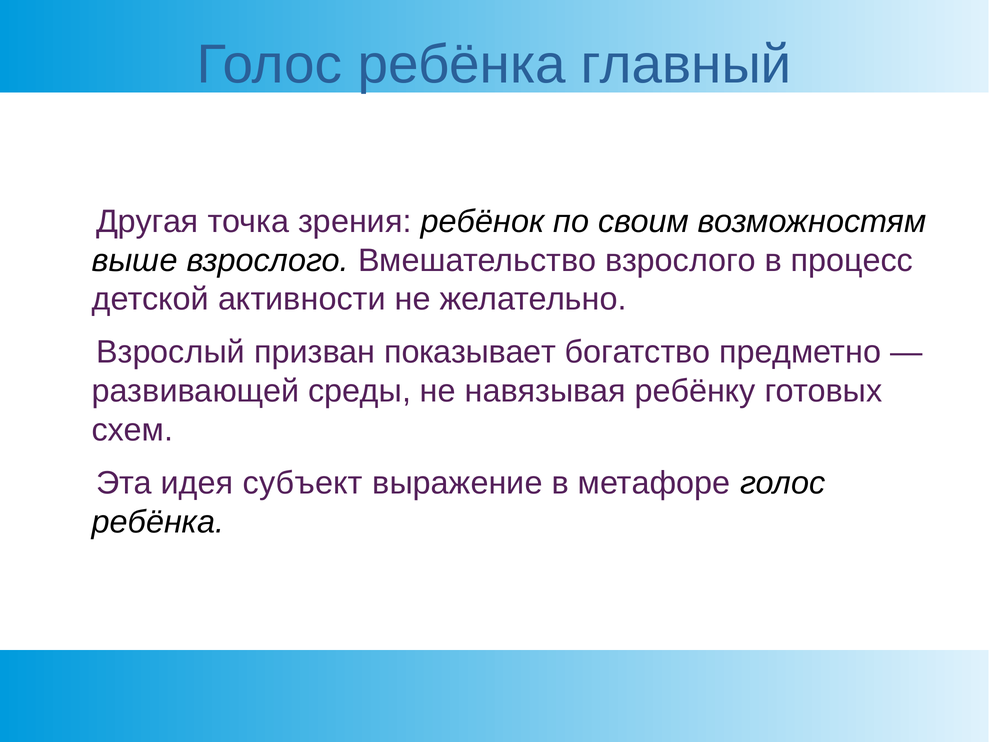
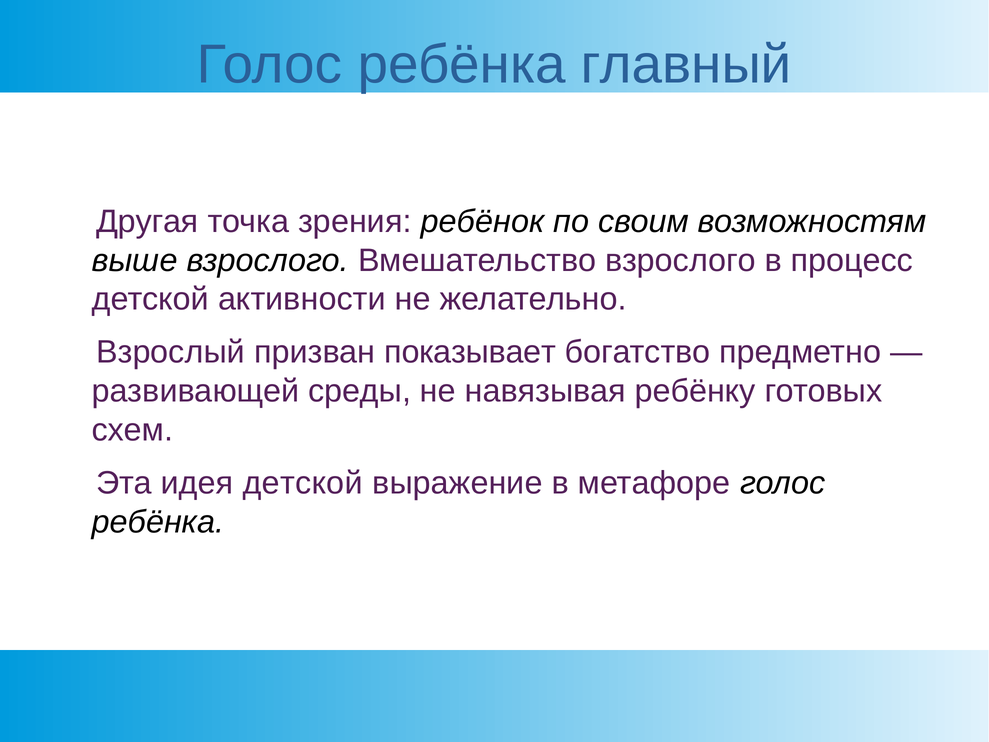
идея субъект: субъект -> детской
